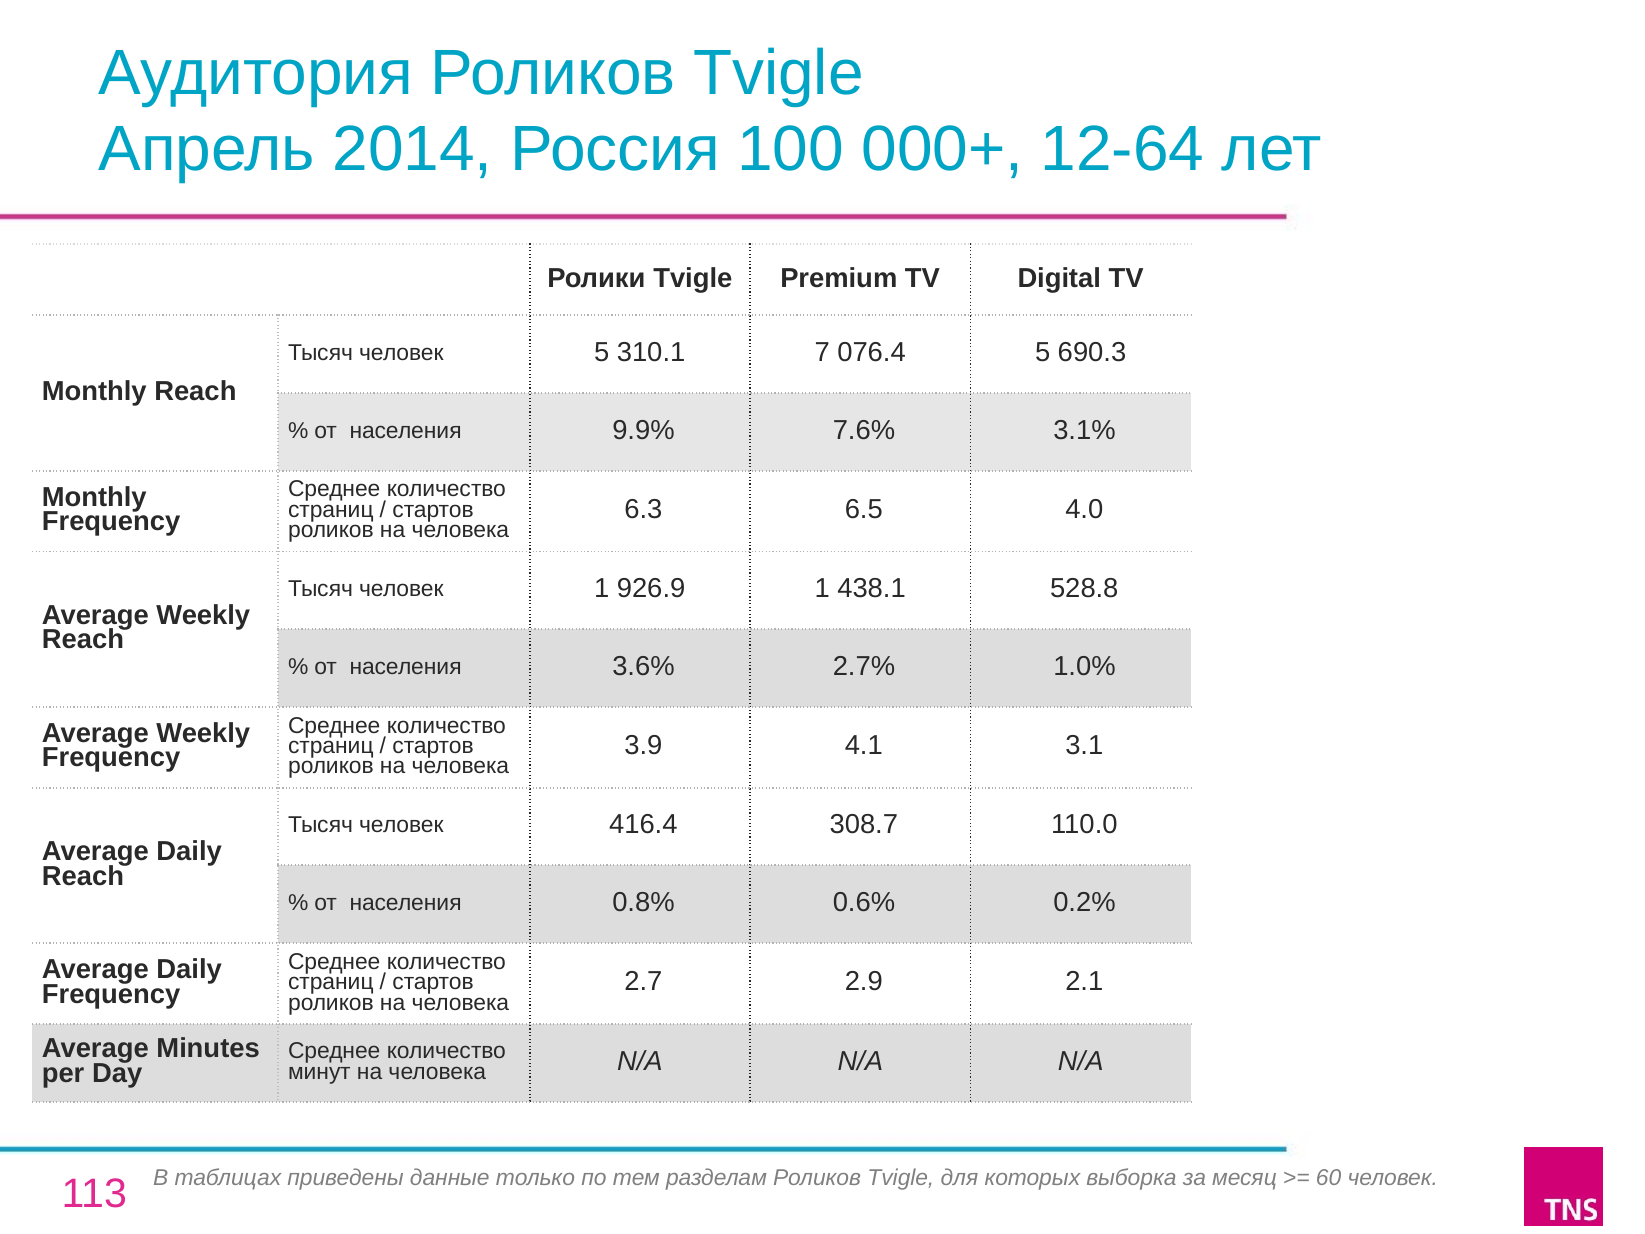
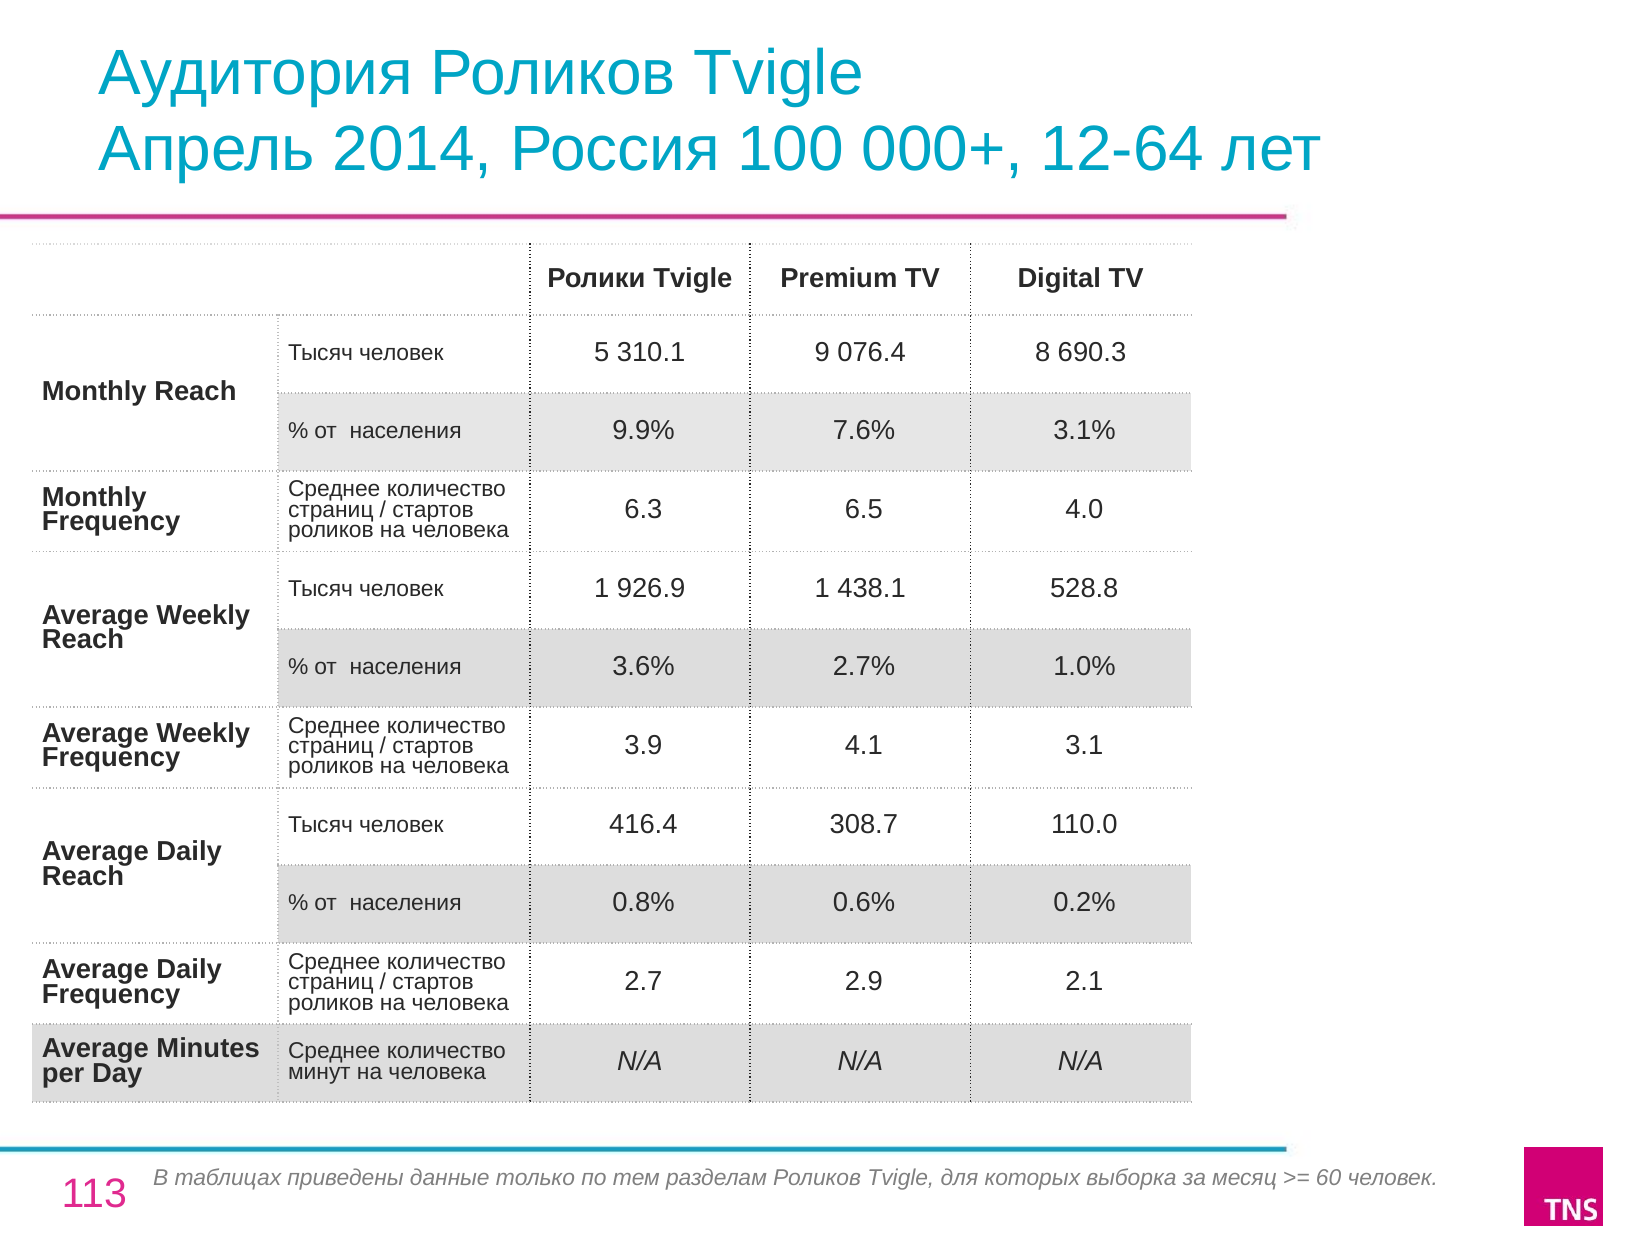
7: 7 -> 9
076.4 5: 5 -> 8
